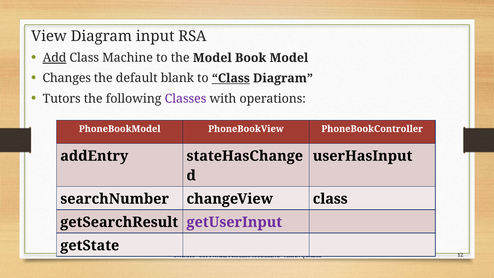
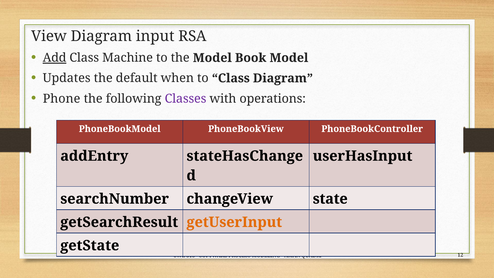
Changes: Changes -> Updates
blank: blank -> when
Class at (231, 78) underline: present -> none
Tutors: Tutors -> Phone
changeView class: class -> state
getUserInput colour: purple -> orange
